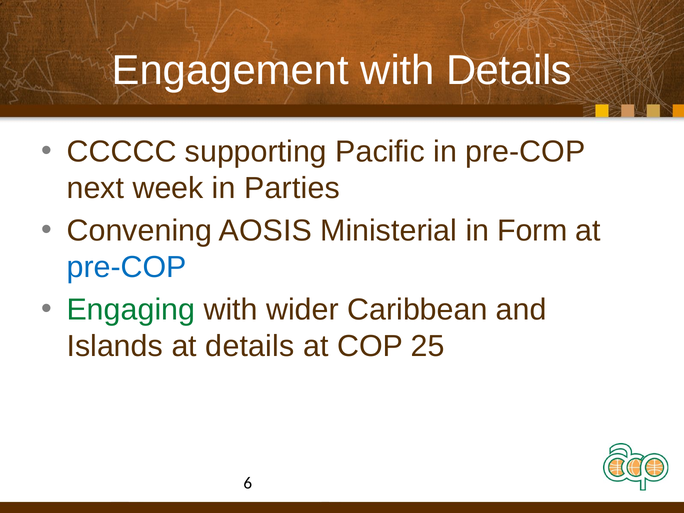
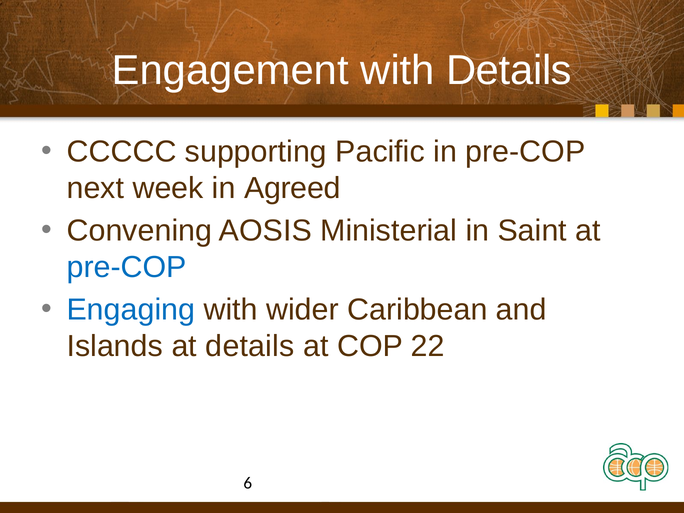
Parties: Parties -> Agreed
Form: Form -> Saint
Engaging colour: green -> blue
25: 25 -> 22
